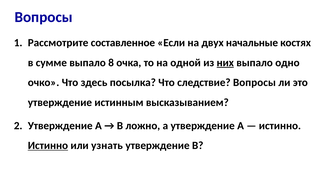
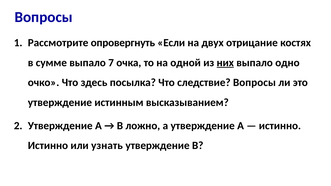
составленное: составленное -> опровергнуть
начальные: начальные -> отрицание
8: 8 -> 7
Истинно at (48, 146) underline: present -> none
